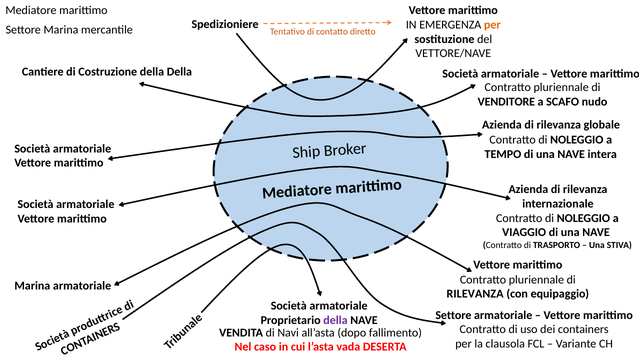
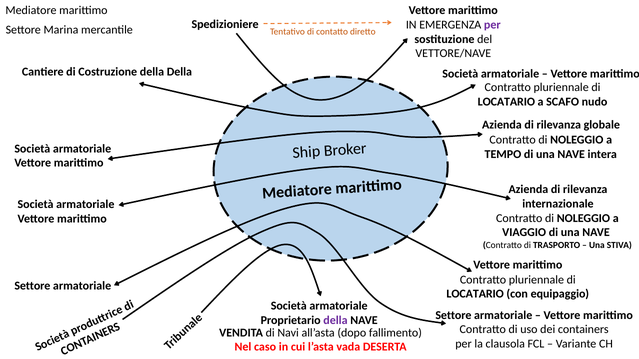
per at (492, 25) colour: orange -> purple
VENDITORE at (506, 102): VENDITORE -> LOCATARIO
Marina at (32, 286): Marina -> Settore
RILEVANZA at (475, 294): RILEVANZA -> LOCATARIO
